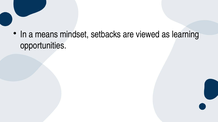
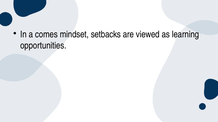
means: means -> comes
